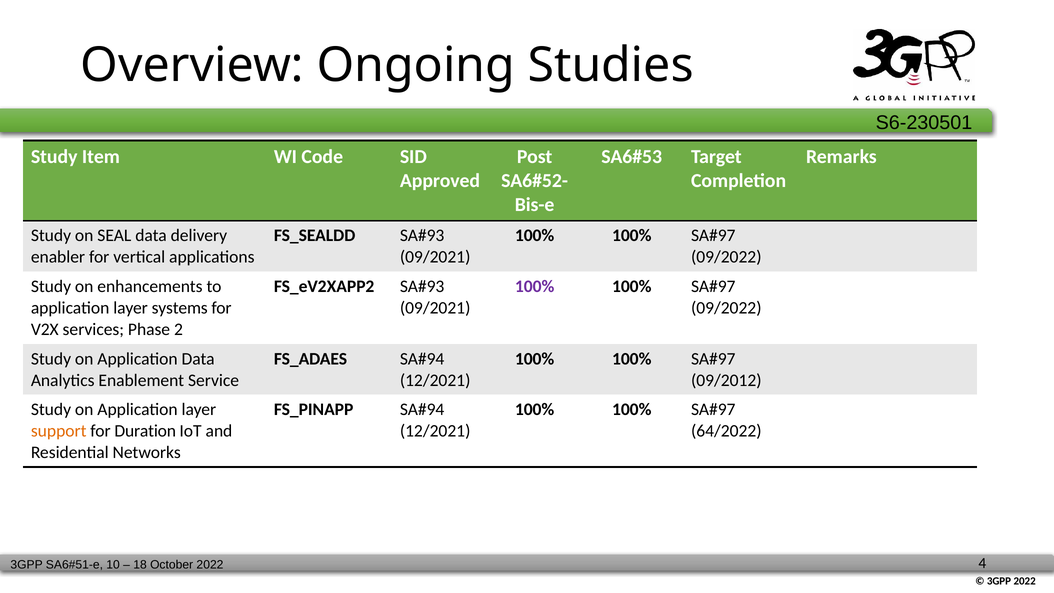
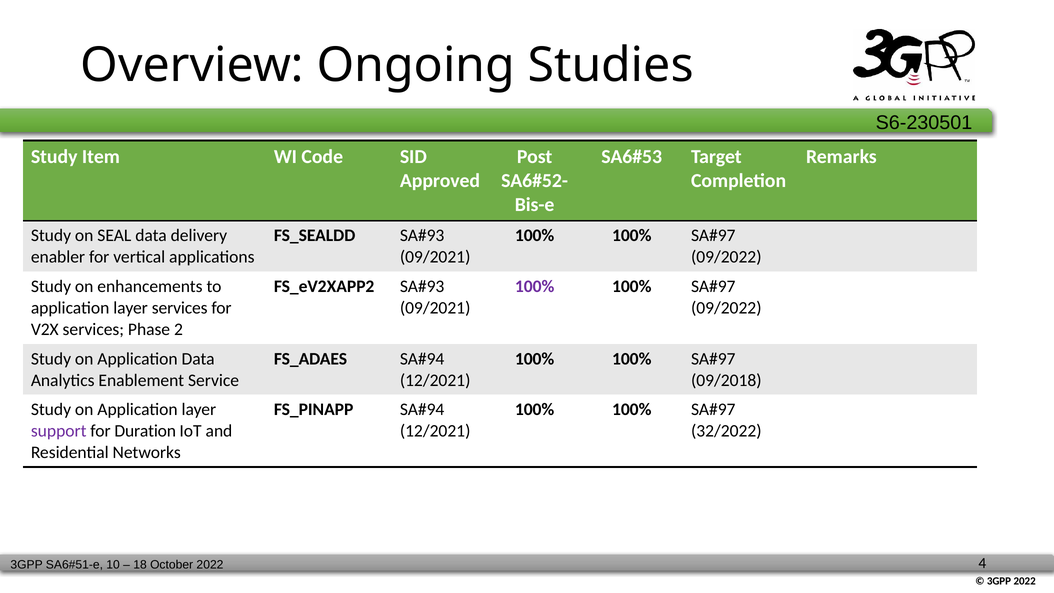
layer systems: systems -> services
09/2012: 09/2012 -> 09/2018
support colour: orange -> purple
64/2022: 64/2022 -> 32/2022
